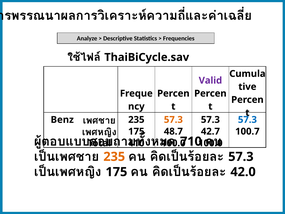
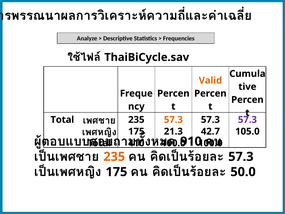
Valid colour: purple -> orange
Benz at (62, 120): Benz -> Total
57.3 at (247, 120) colour: blue -> purple
48.7: 48.7 -> 21.3
100.7: 100.7 -> 105.0
710: 710 -> 910
42.0: 42.0 -> 50.0
